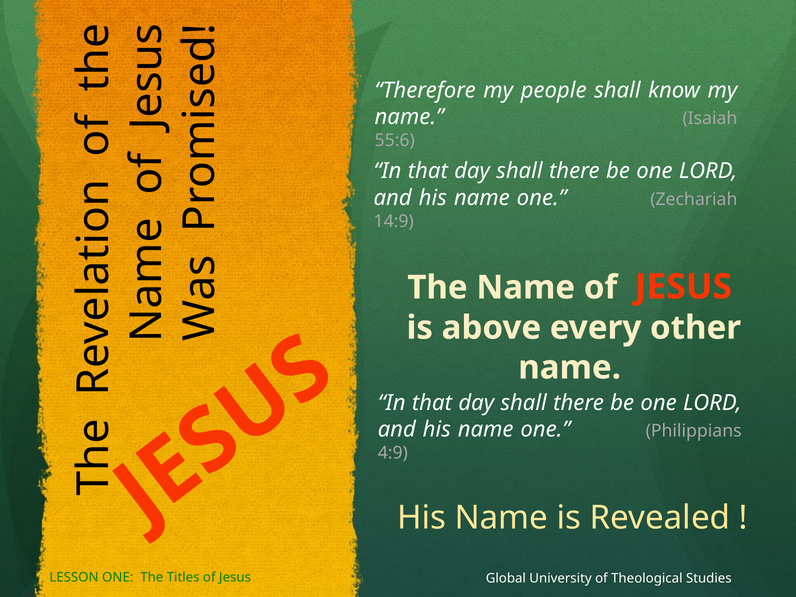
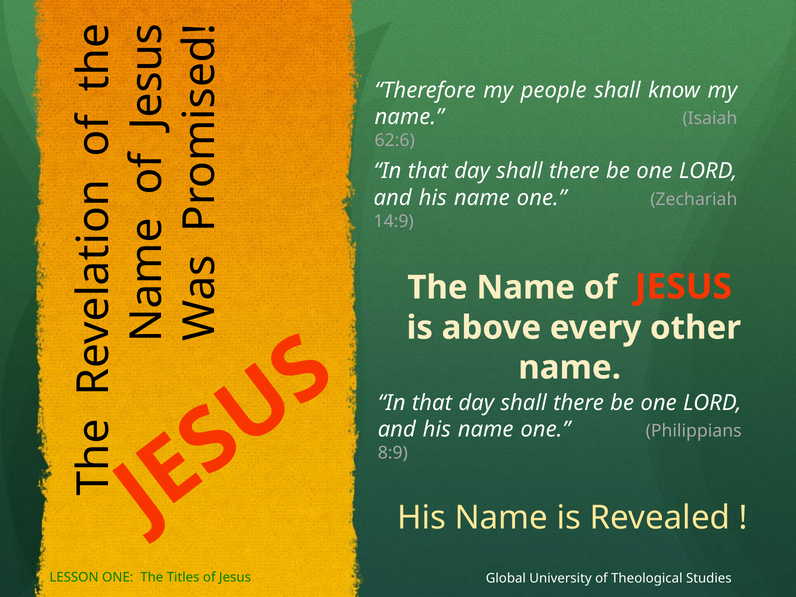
55:6: 55:6 -> 62:6
4:9: 4:9 -> 8:9
